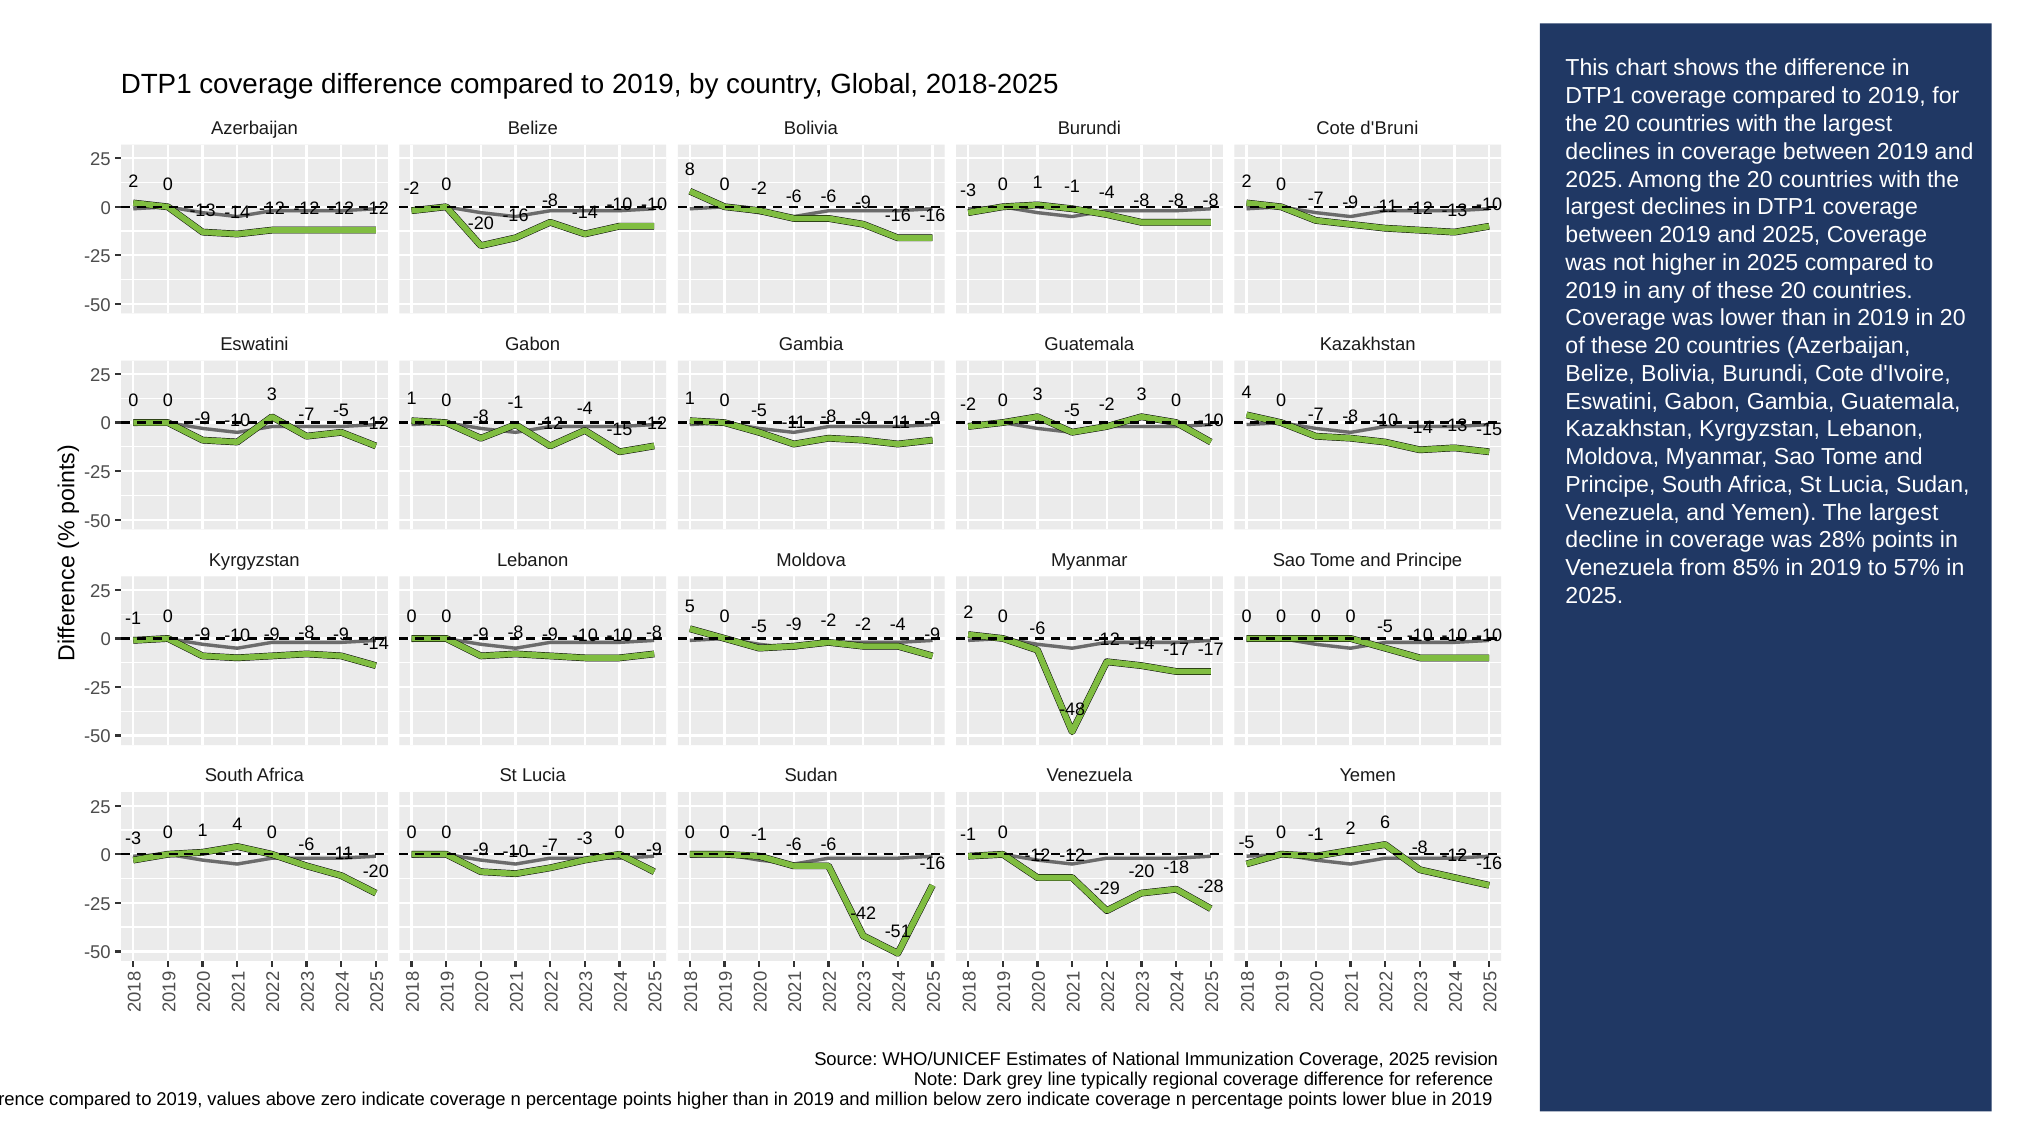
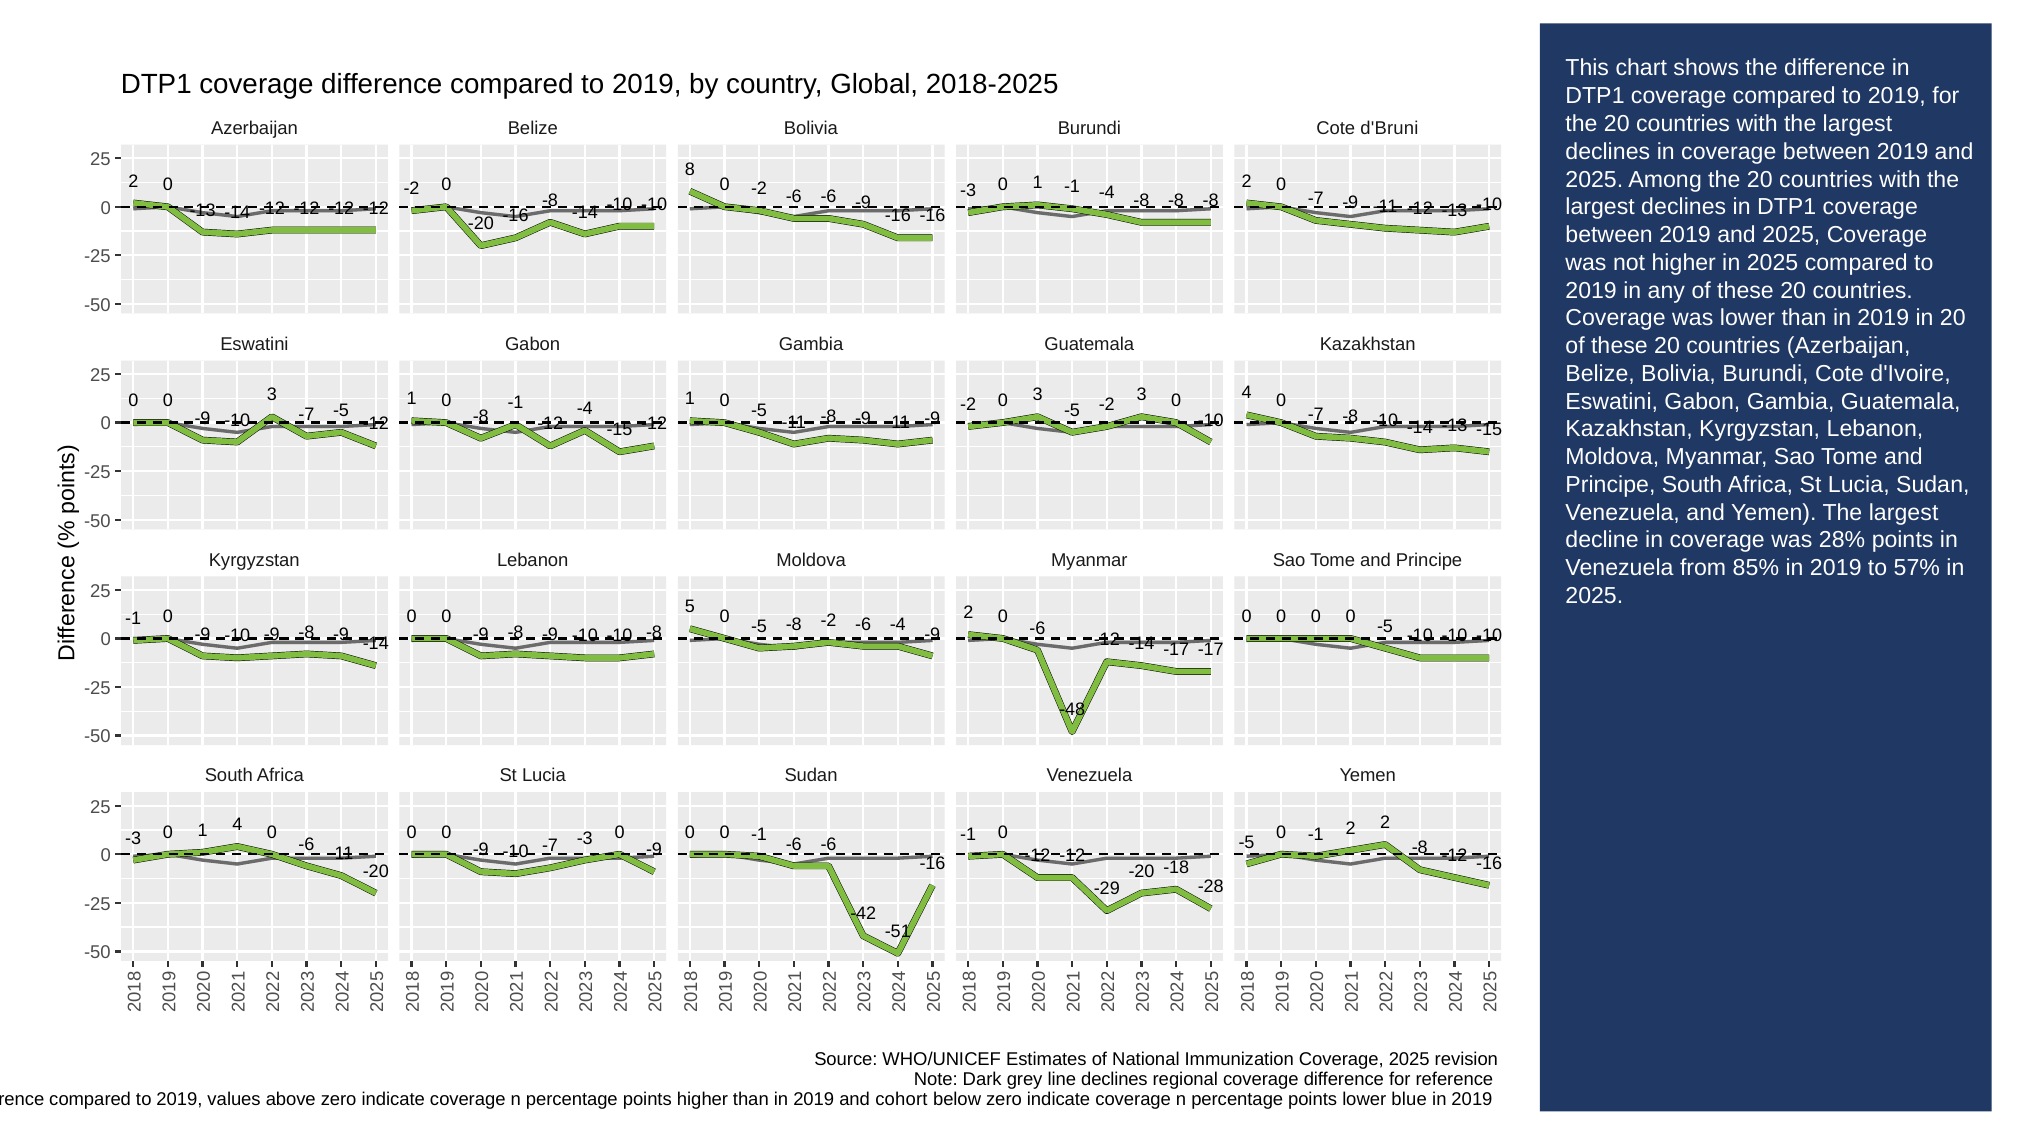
-5 -9: -9 -> -8
-2 at (863, 624): -2 -> -6
-1 2 6: 6 -> 2
line typically: typically -> declines
million: million -> cohort
